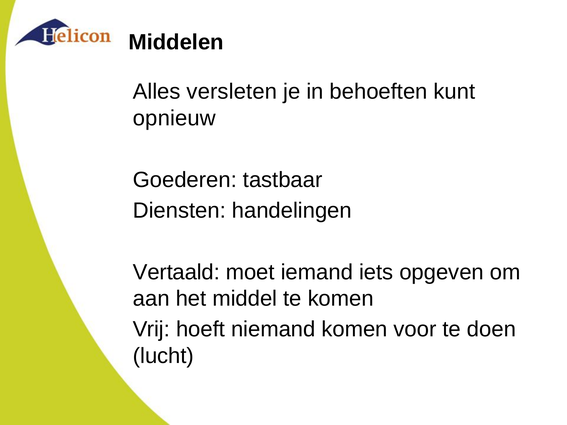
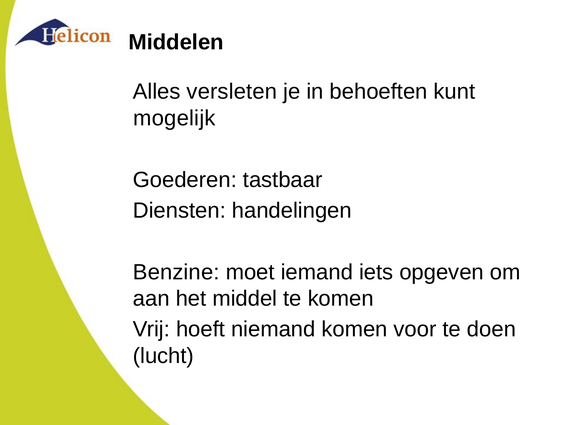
opnieuw: opnieuw -> mogelijk
Vertaald: Vertaald -> Benzine
